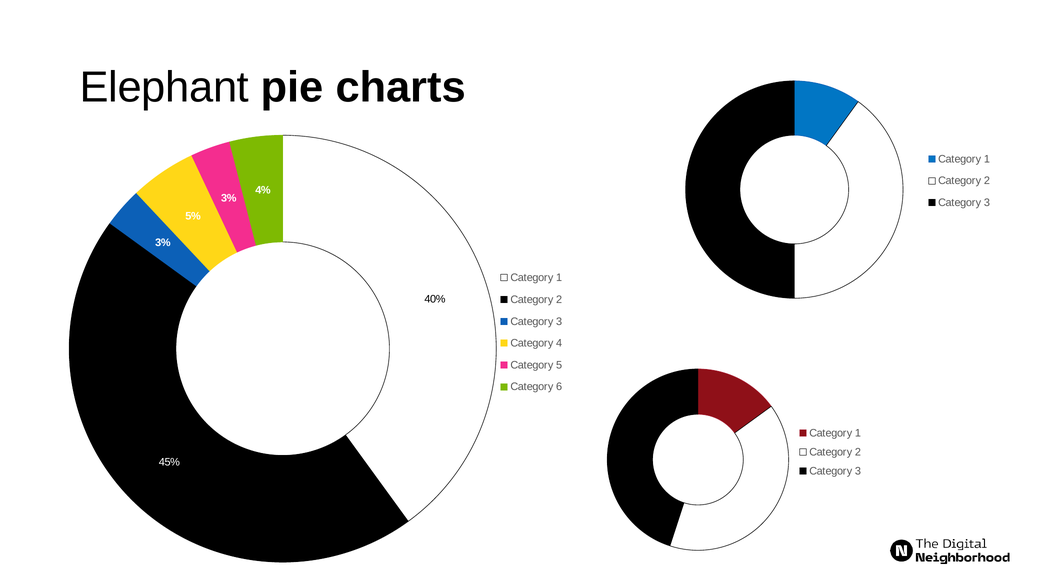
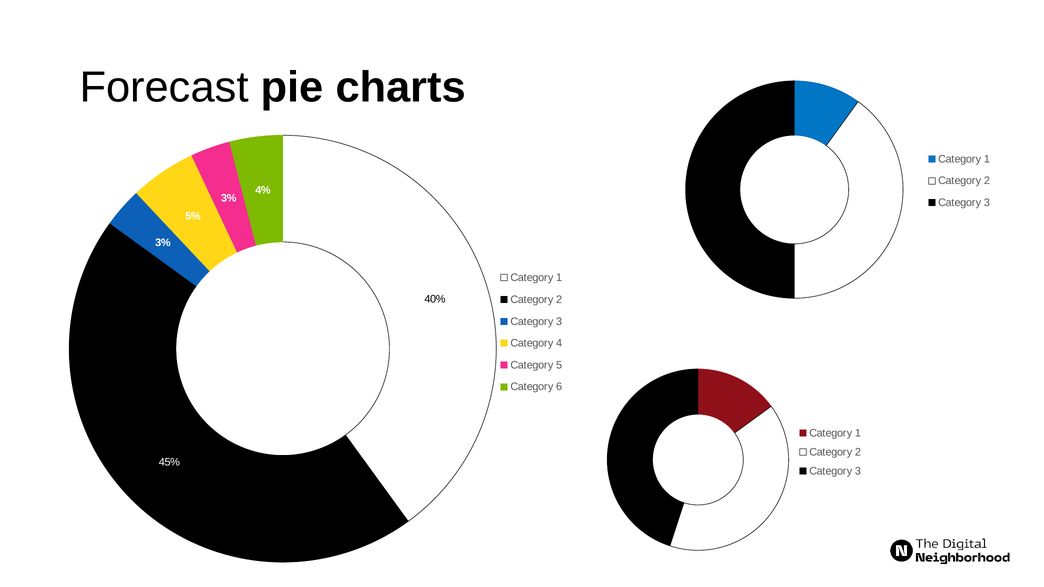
Elephant: Elephant -> Forecast
